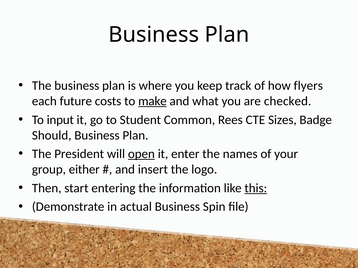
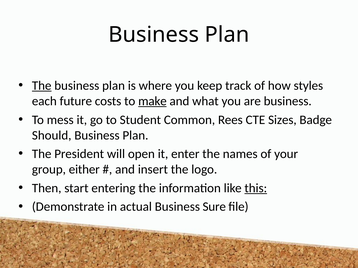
The at (42, 86) underline: none -> present
flyers: flyers -> styles
are checked: checked -> business
input: input -> mess
open underline: present -> none
Spin: Spin -> Sure
